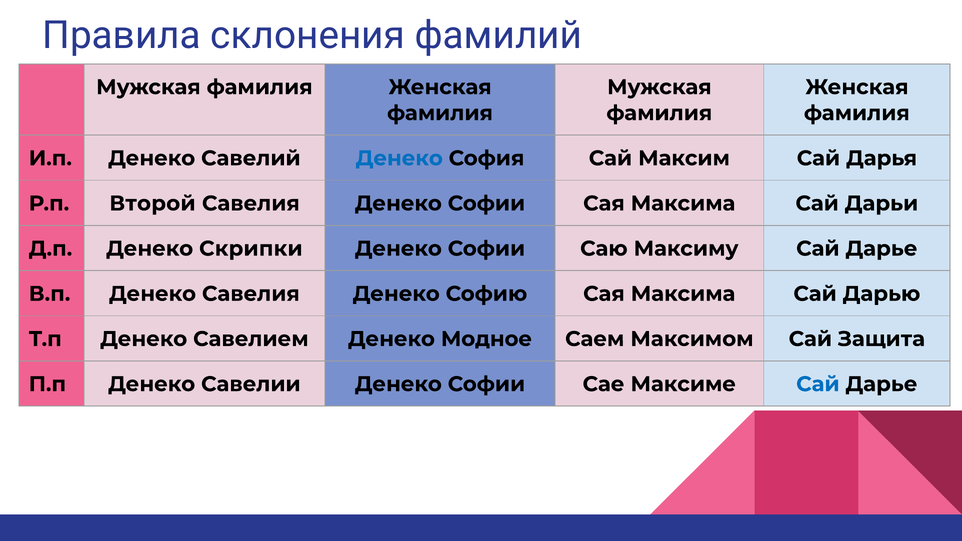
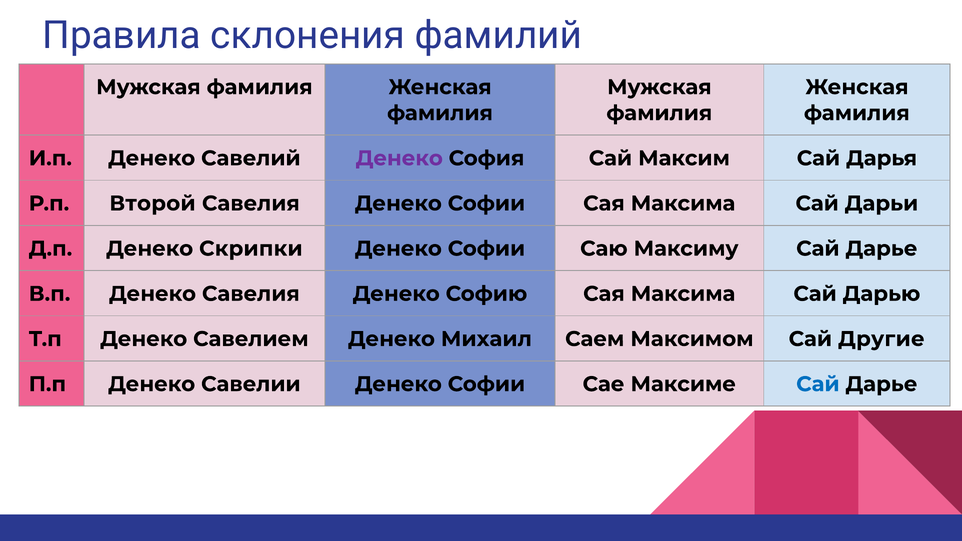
Денеко at (399, 158) colour: blue -> purple
Модное: Модное -> Михаил
Защита: Защита -> Другие
